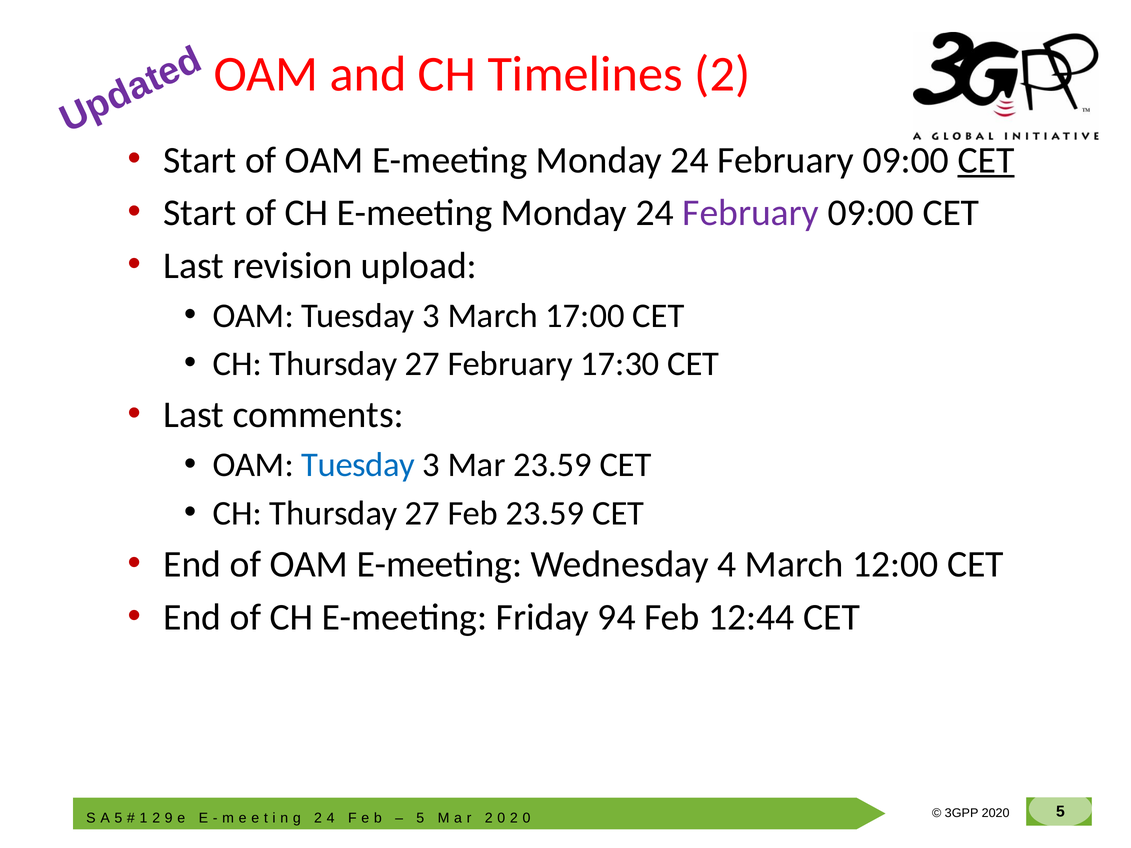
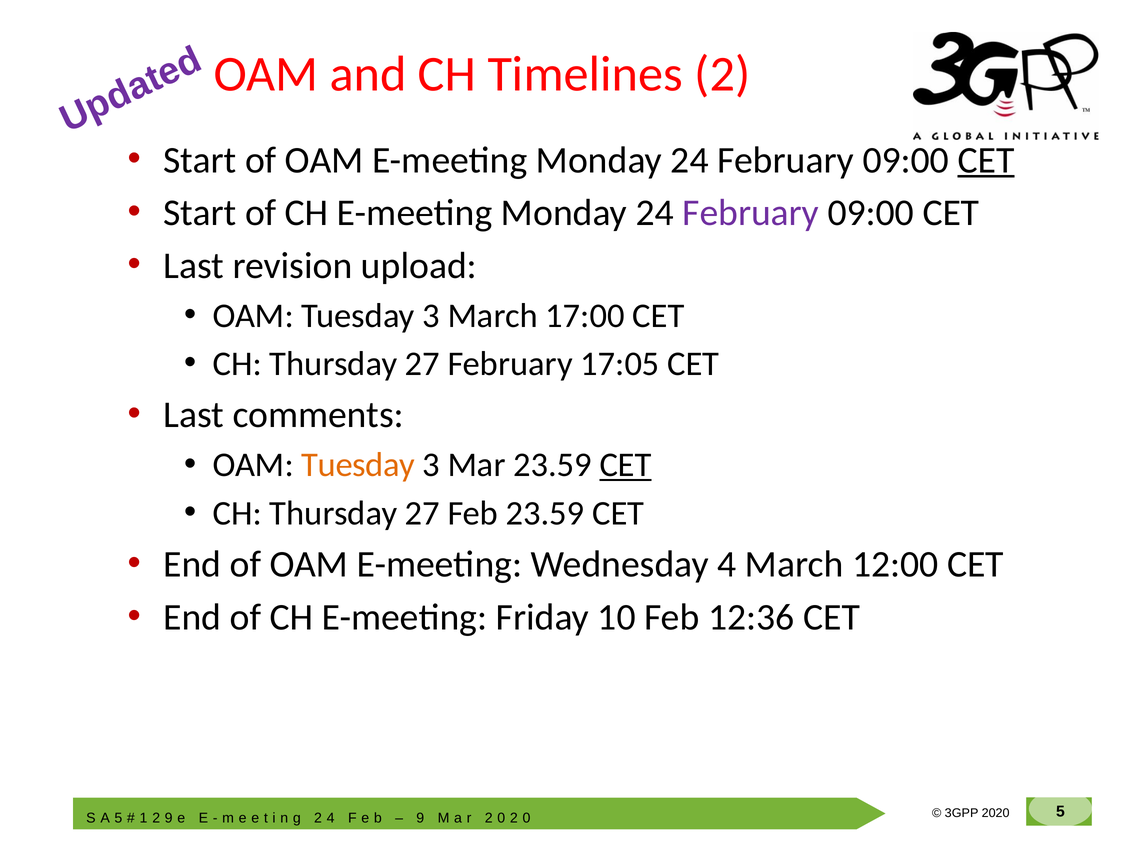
17:30: 17:30 -> 17:05
Tuesday at (358, 465) colour: blue -> orange
CET at (626, 465) underline: none -> present
94: 94 -> 10
12:44: 12:44 -> 12:36
5 at (420, 818): 5 -> 9
